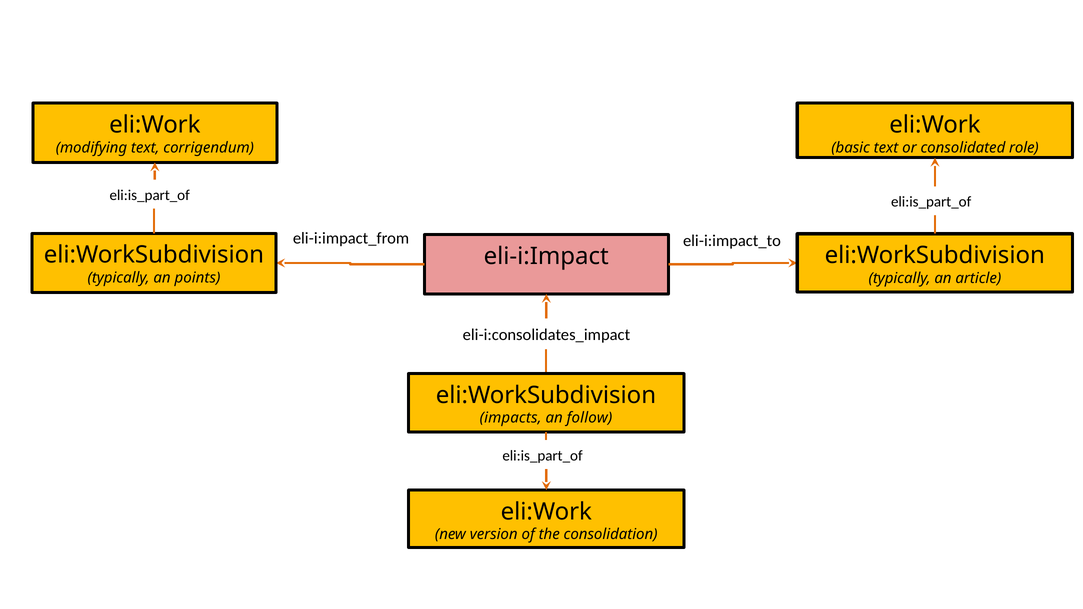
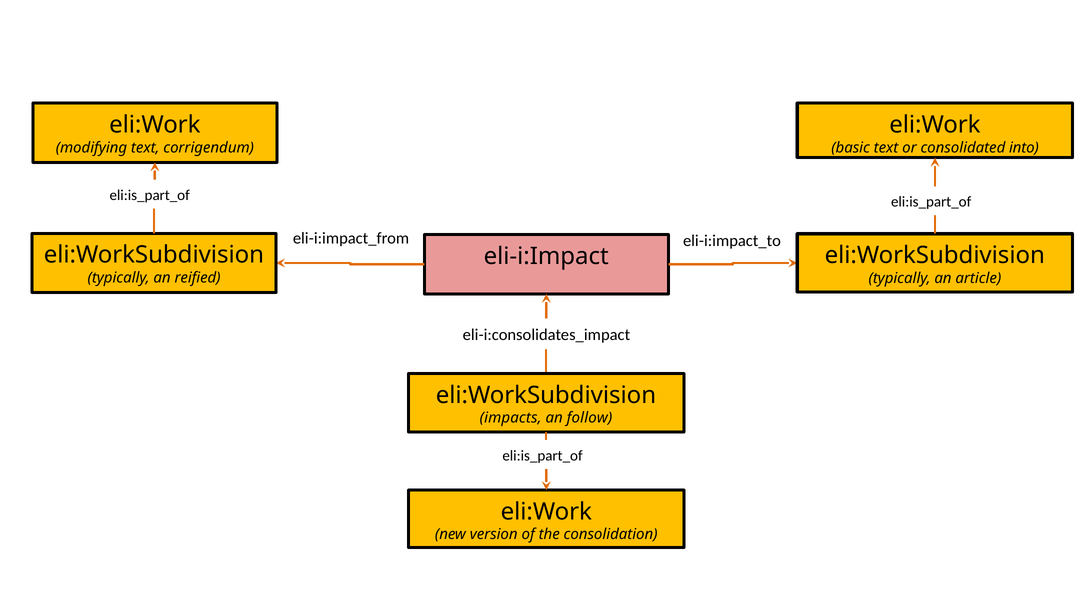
role: role -> into
points: points -> reified
